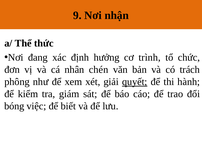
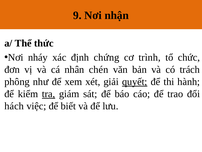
đang: đang -> nháy
hưởng: hưởng -> chứng
tra underline: none -> present
bóng: bóng -> hách
